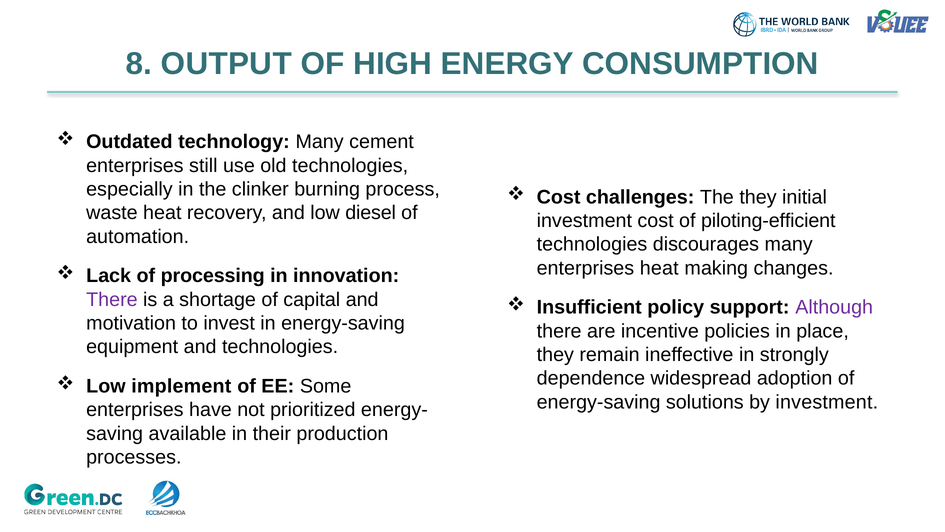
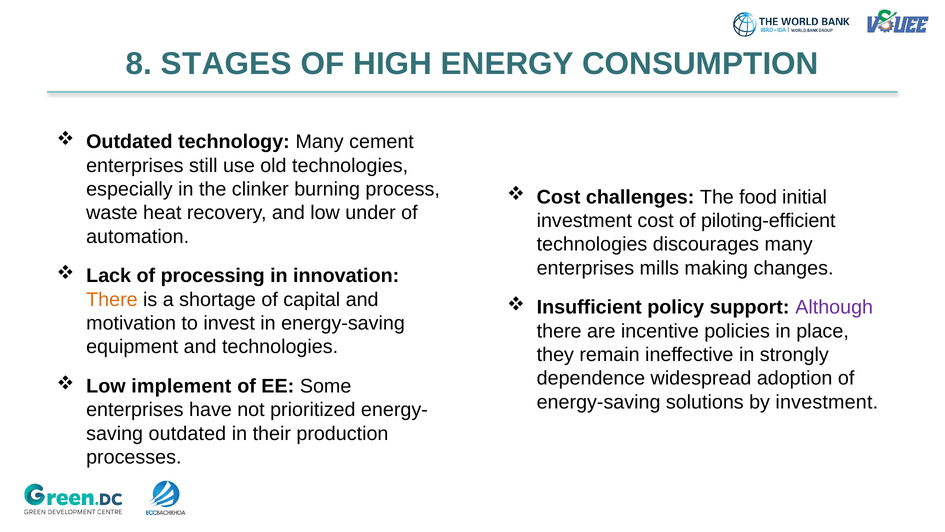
OUTPUT: OUTPUT -> STAGES
The they: they -> food
diesel: diesel -> under
enterprises heat: heat -> mills
There at (112, 299) colour: purple -> orange
available at (187, 433): available -> outdated
